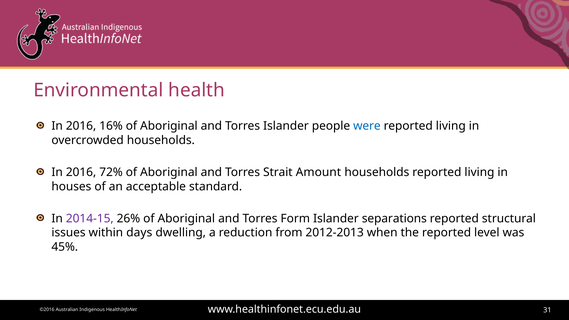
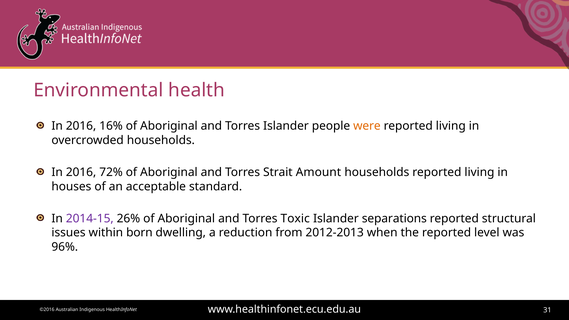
were colour: blue -> orange
Form: Form -> Toxic
days: days -> born
45%: 45% -> 96%
